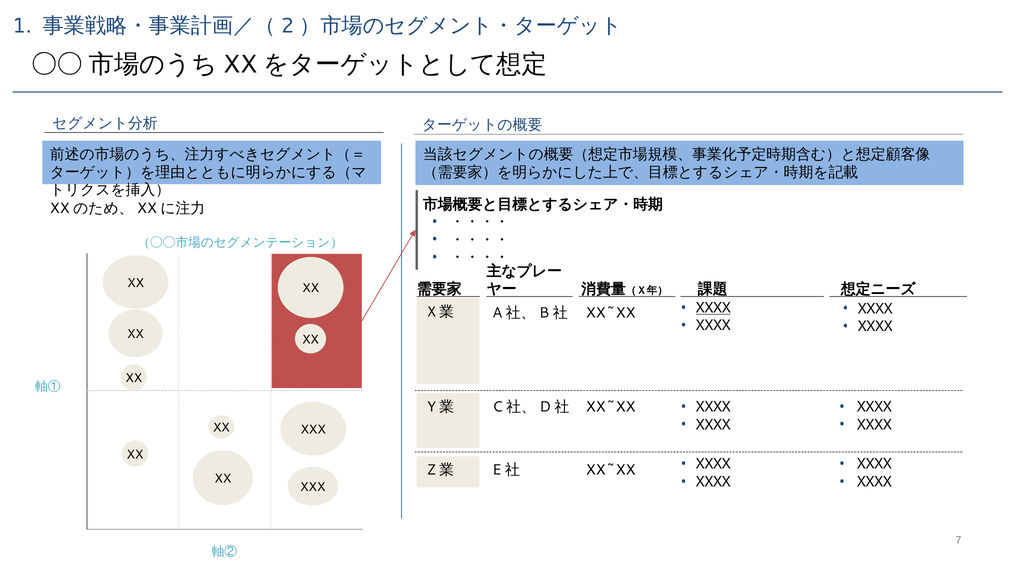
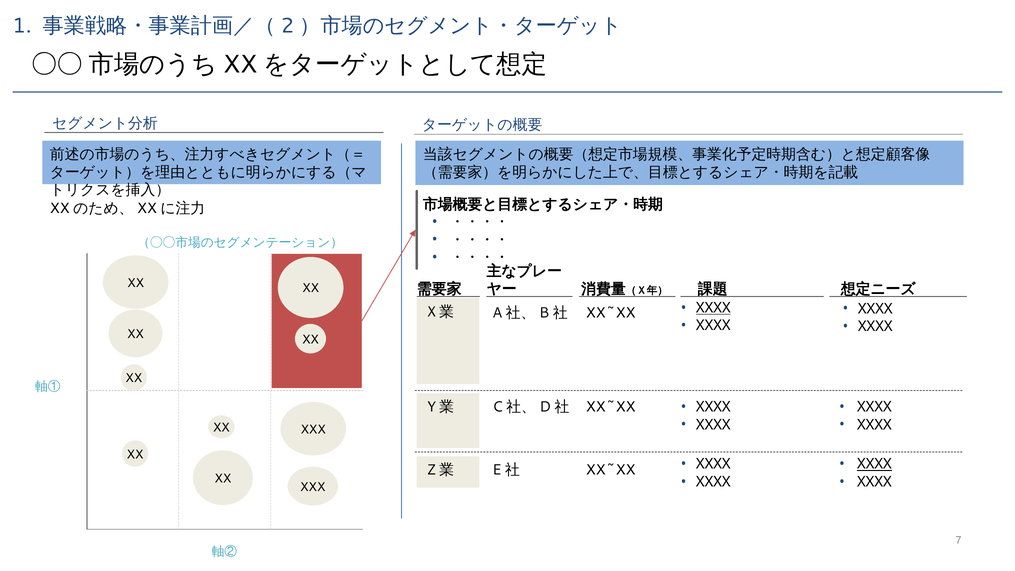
XXXX at (874, 464) underline: none -> present
